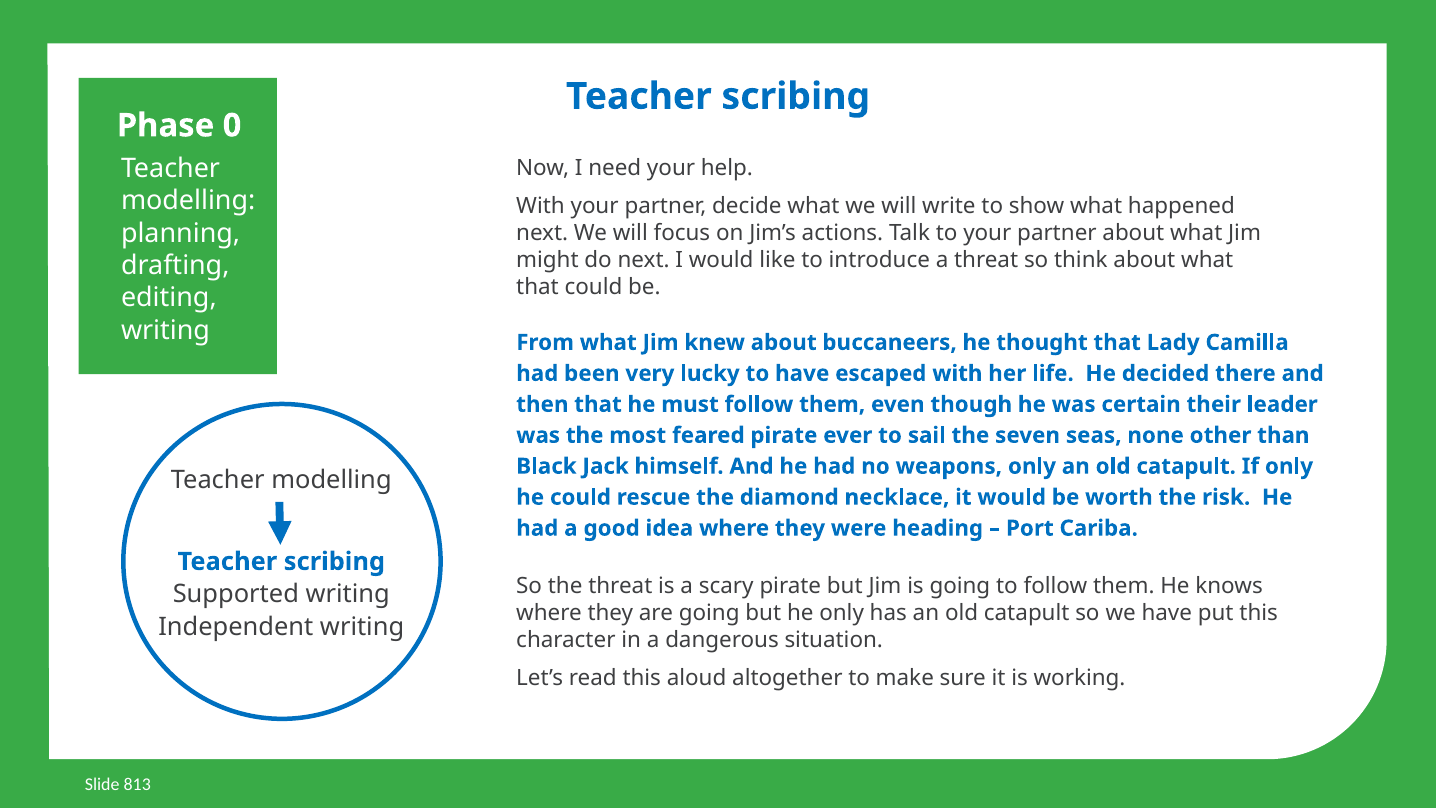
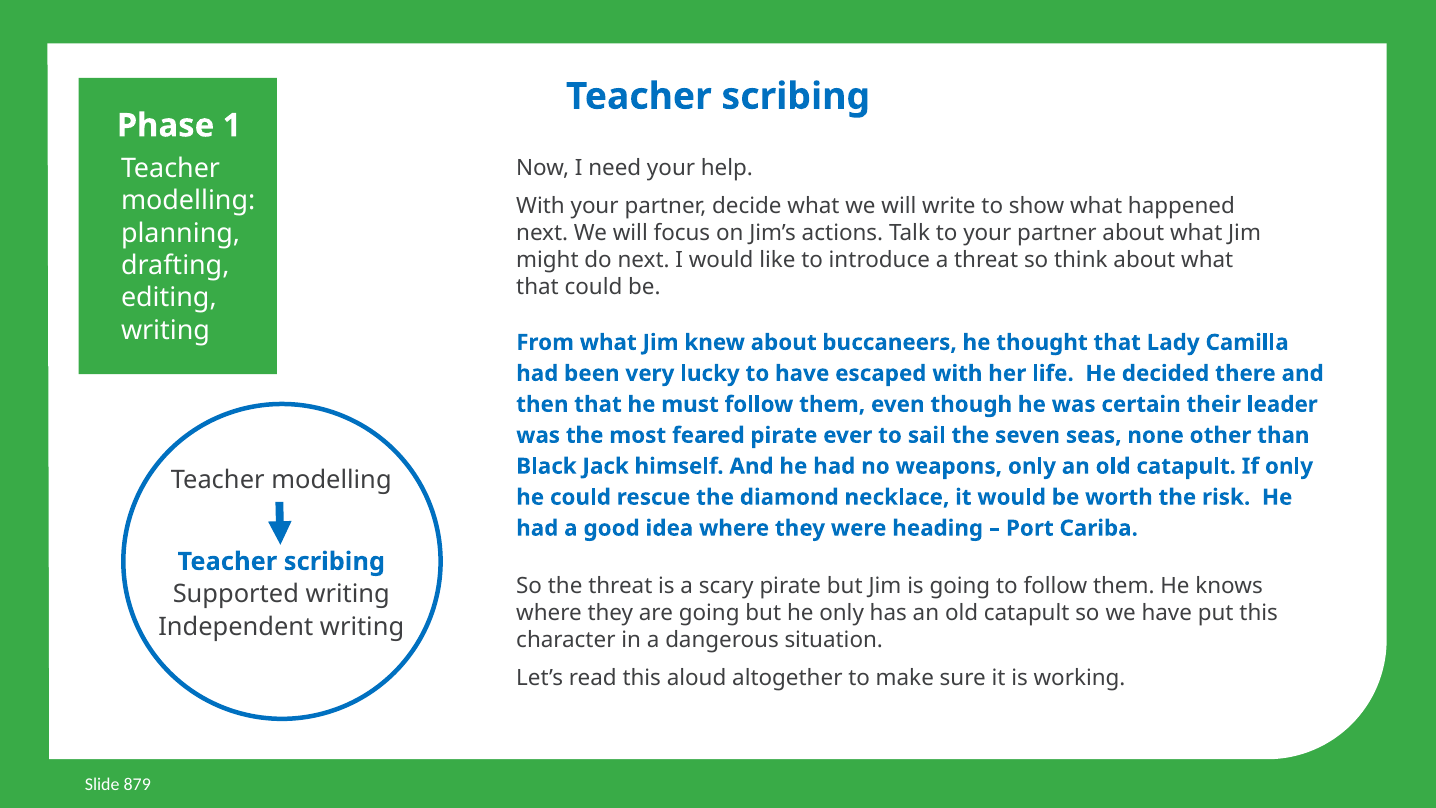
0: 0 -> 1
813: 813 -> 879
